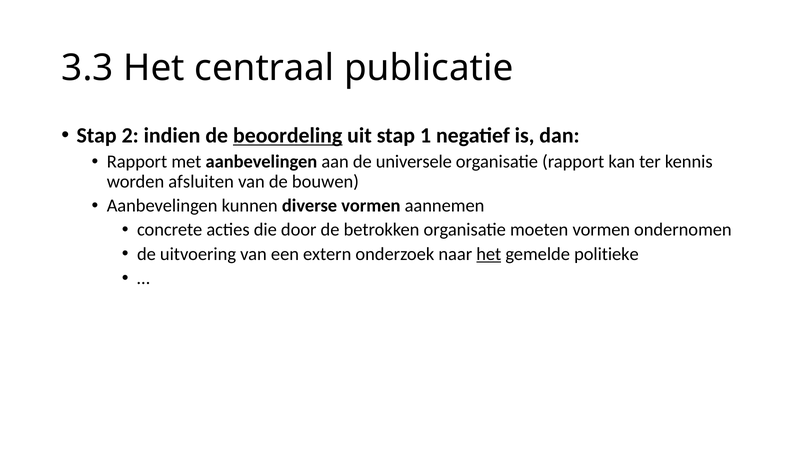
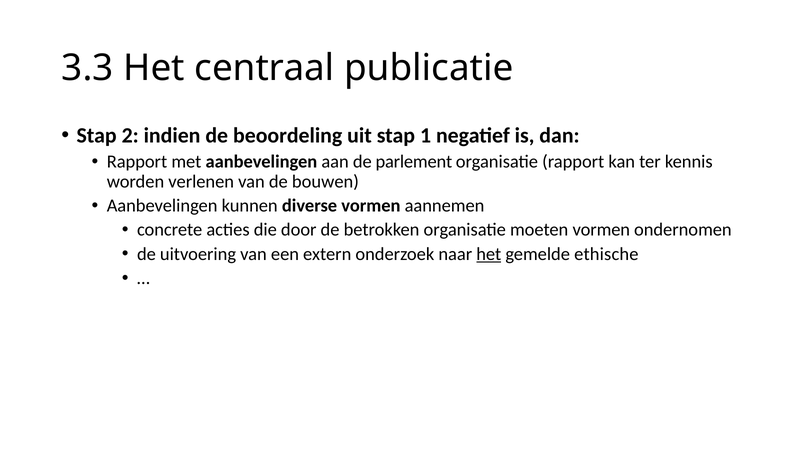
beoordeling underline: present -> none
universele: universele -> parlement
afsluiten: afsluiten -> verlenen
politieke: politieke -> ethische
